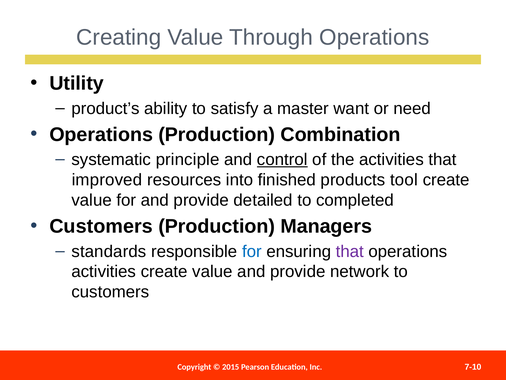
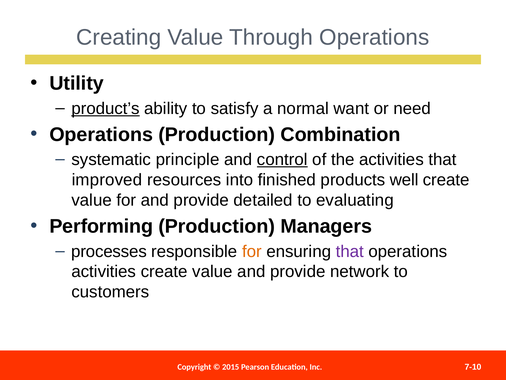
product’s underline: none -> present
master: master -> normal
tool: tool -> well
completed: completed -> evaluating
Customers at (101, 226): Customers -> Performing
standards: standards -> processes
for at (252, 251) colour: blue -> orange
